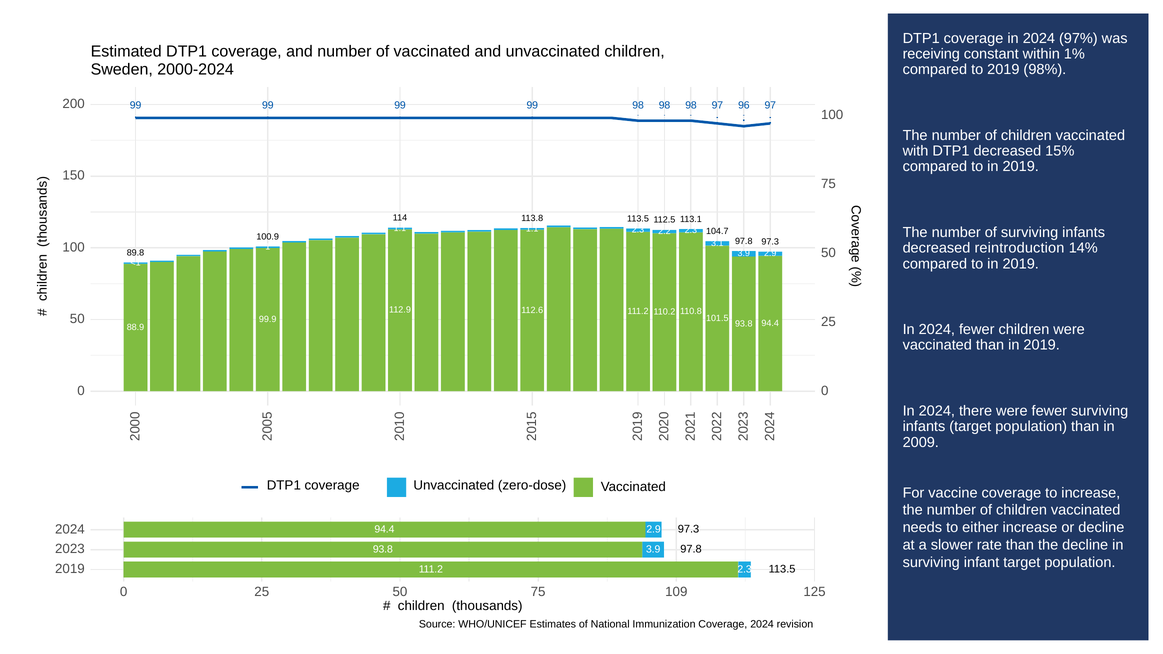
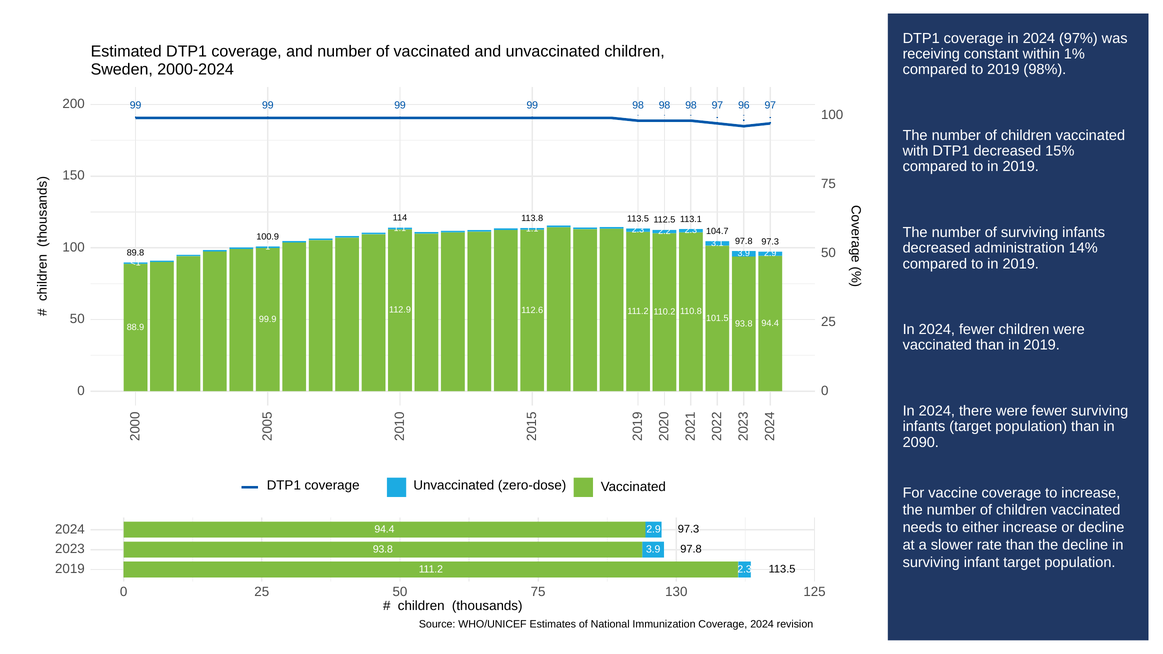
reintroduction: reintroduction -> administration
2009: 2009 -> 2090
109: 109 -> 130
